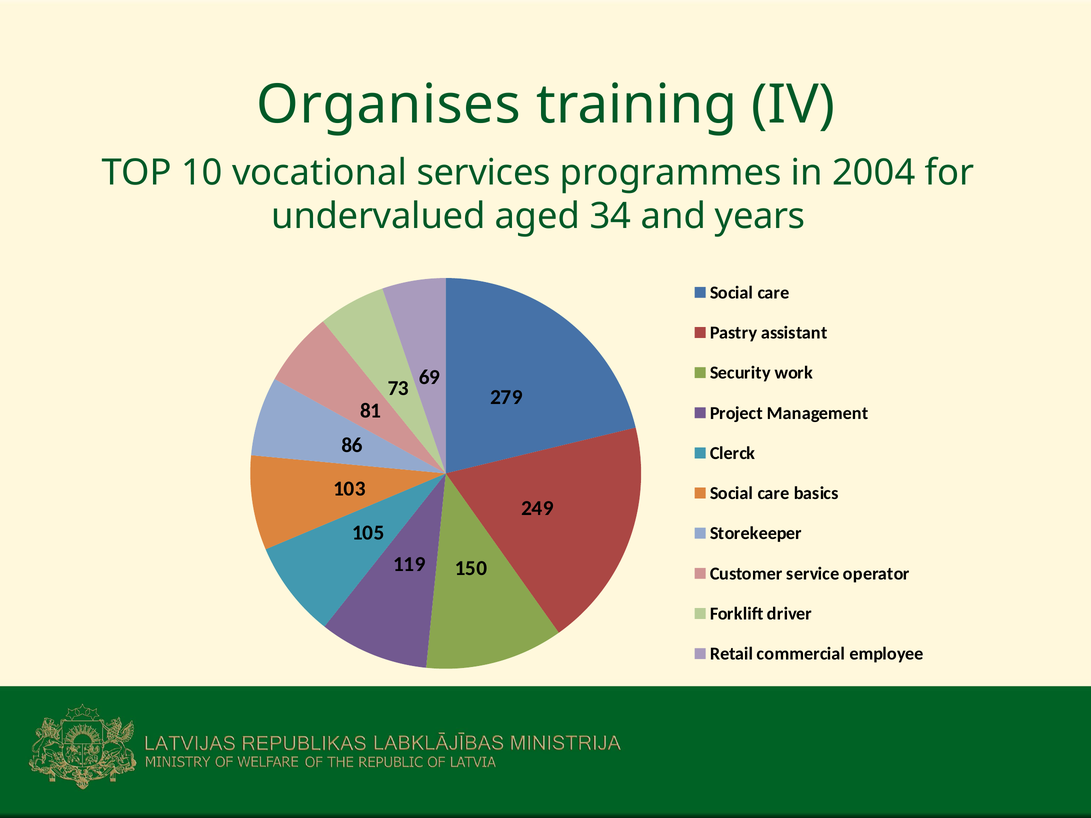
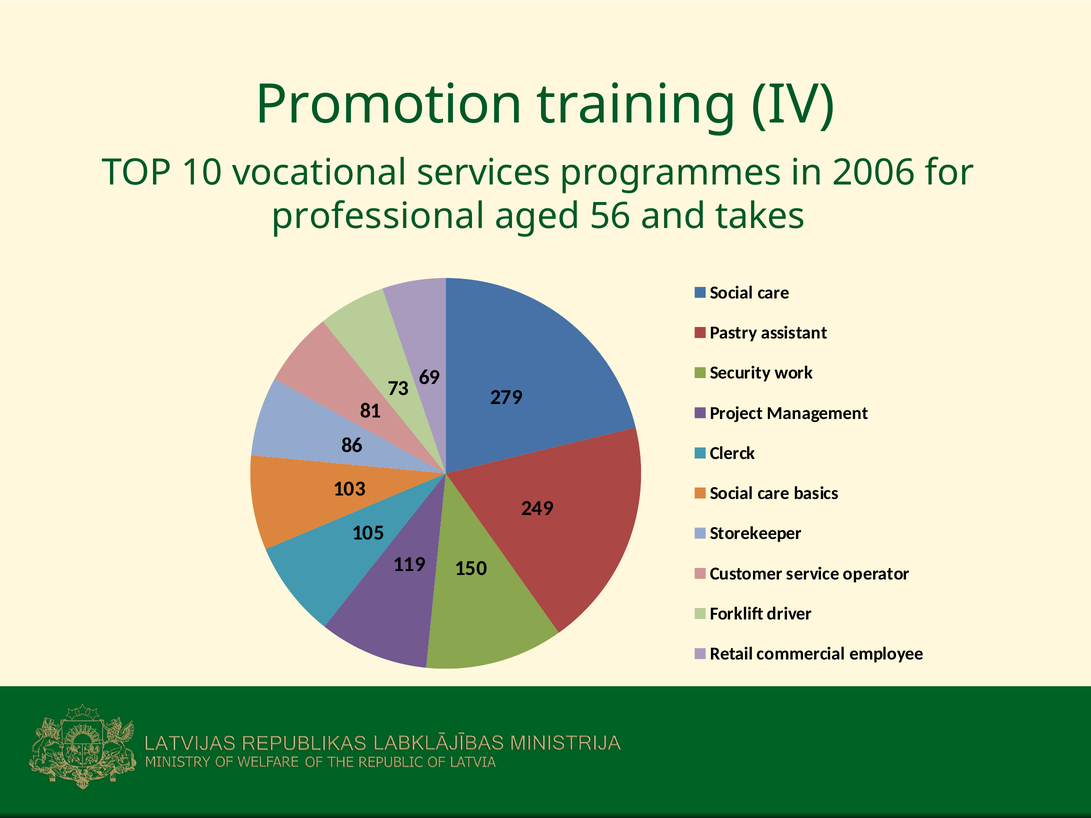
Organises: Organises -> Promotion
2004: 2004 -> 2006
undervalued: undervalued -> professional
34: 34 -> 56
years: years -> takes
